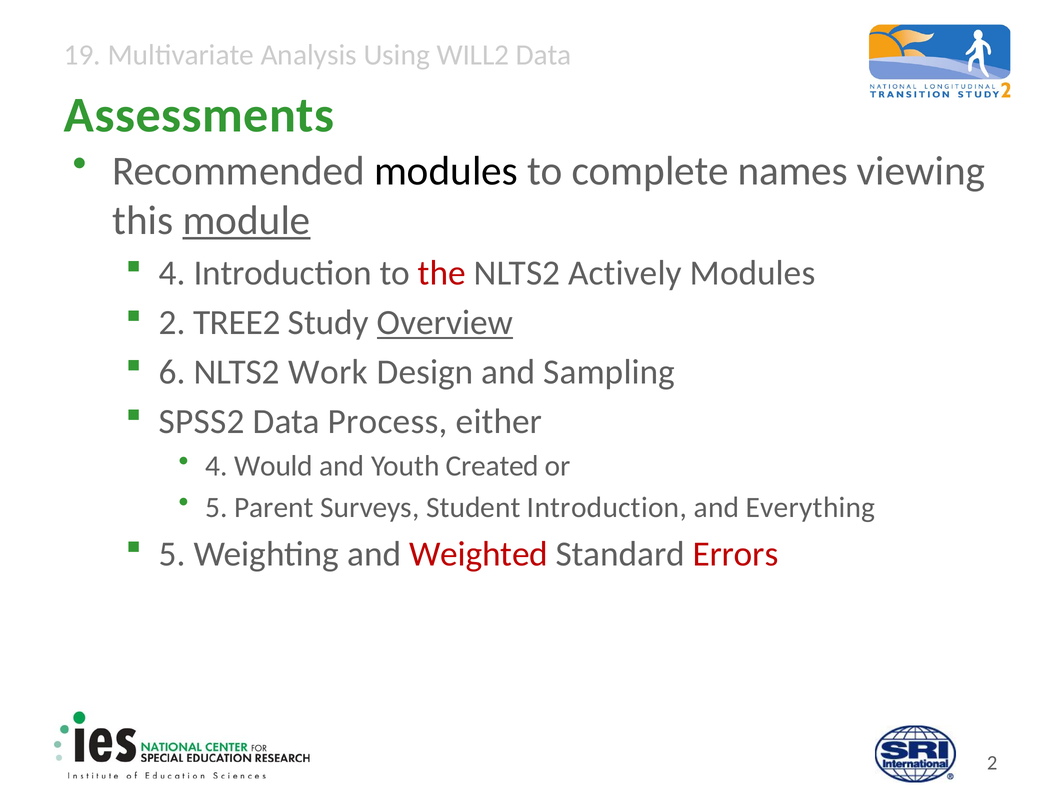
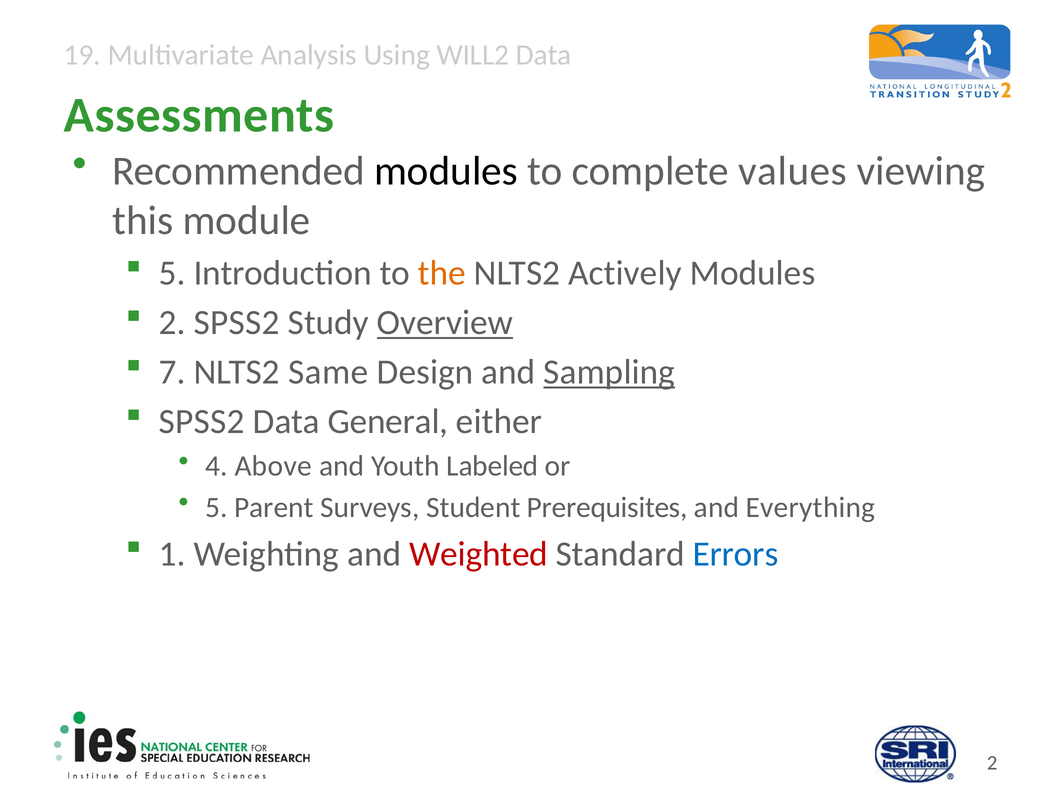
names: names -> values
module underline: present -> none
4 at (172, 273): 4 -> 5
the colour: red -> orange
2 TREE2: TREE2 -> SPSS2
6: 6 -> 7
Work: Work -> Same
Sampling underline: none -> present
Process: Process -> General
Would: Would -> Above
Created: Created -> Labeled
Student Introduction: Introduction -> Prerequisites
5 at (172, 554): 5 -> 1
Errors colour: red -> blue
